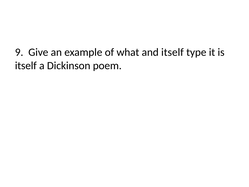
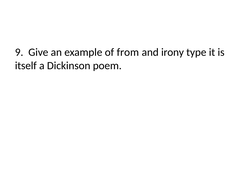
what: what -> from
and itself: itself -> irony
